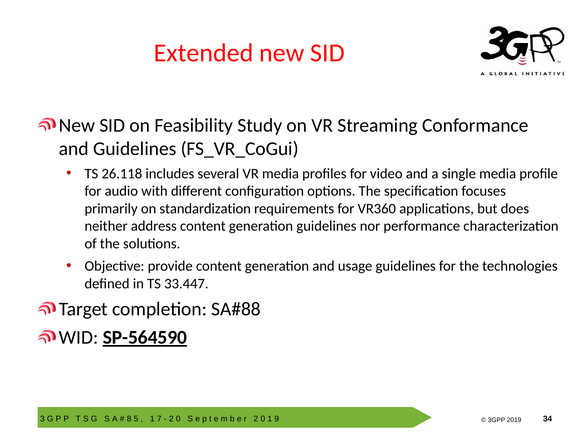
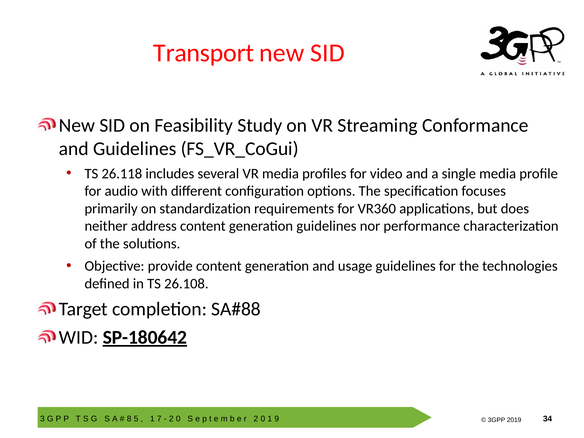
Extended: Extended -> Transport
33.447: 33.447 -> 26.108
SP-564590: SP-564590 -> SP-180642
